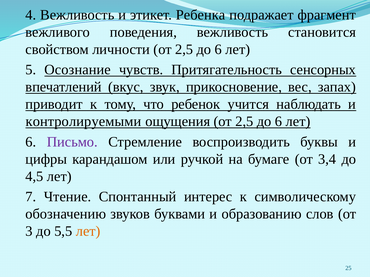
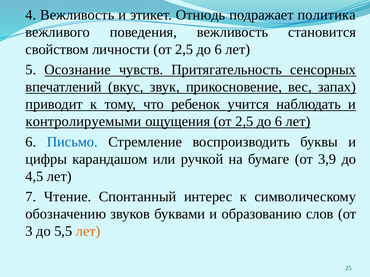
Ребенка: Ребенка -> Отнюдь
фрагмент: фрагмент -> политика
Письмо colour: purple -> blue
3,4: 3,4 -> 3,9
